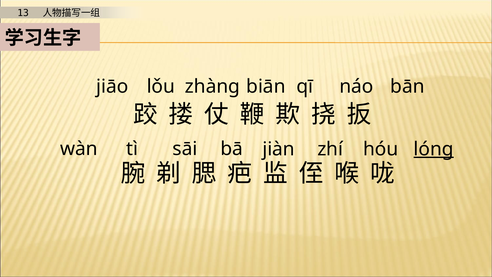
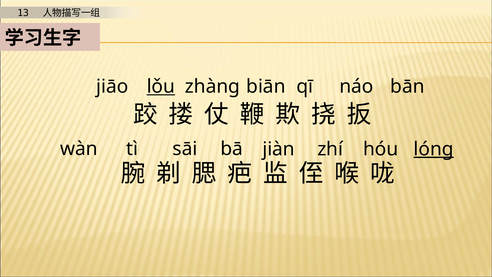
lǒu underline: none -> present
